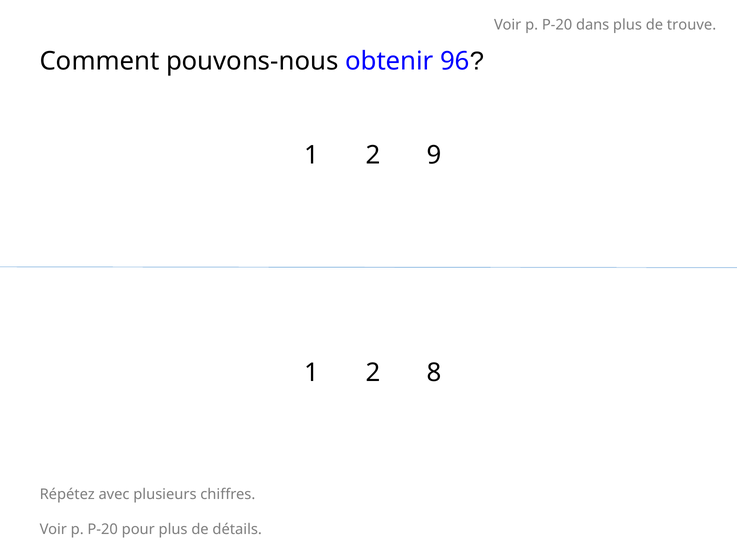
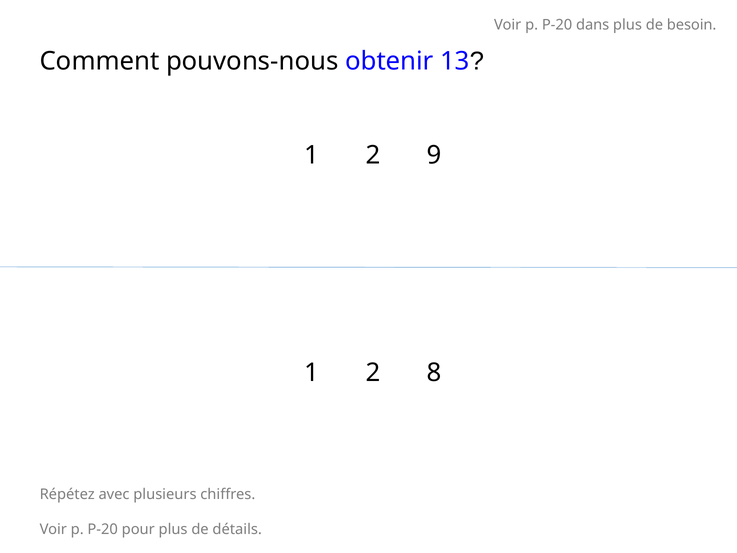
trouve: trouve -> besoin
96: 96 -> 13
